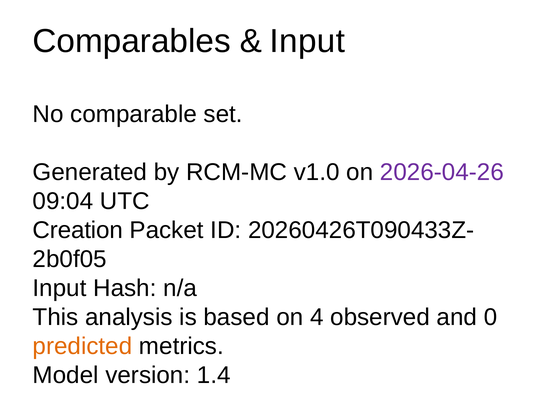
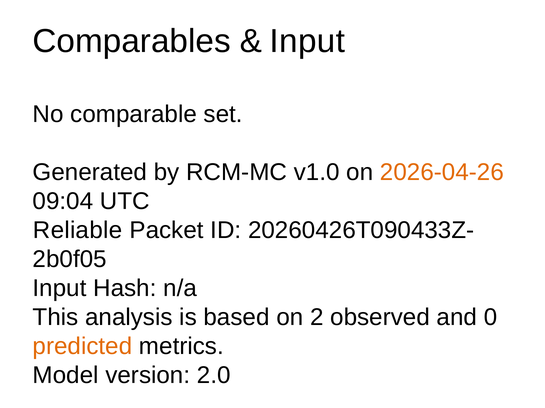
2026-04-26 colour: purple -> orange
Creation: Creation -> Reliable
4: 4 -> 2
1.4: 1.4 -> 2.0
